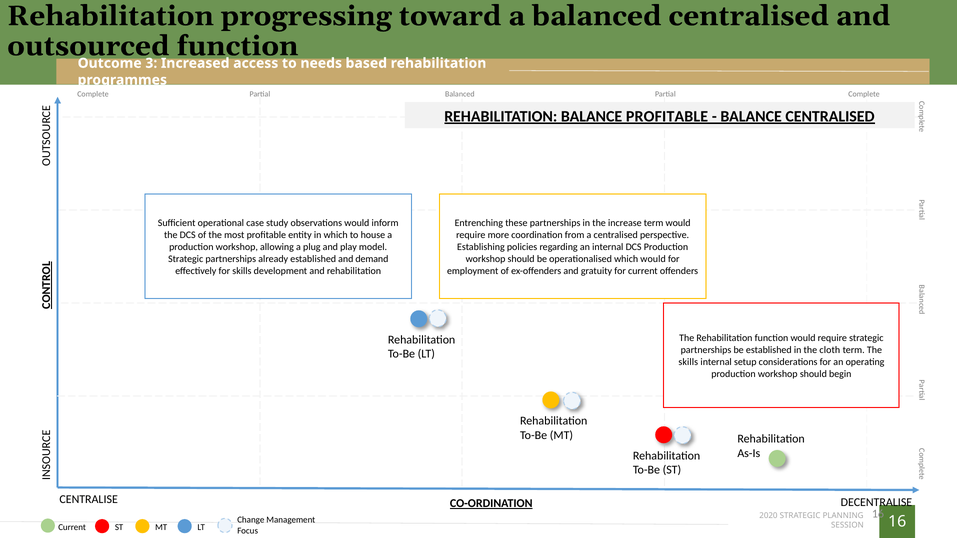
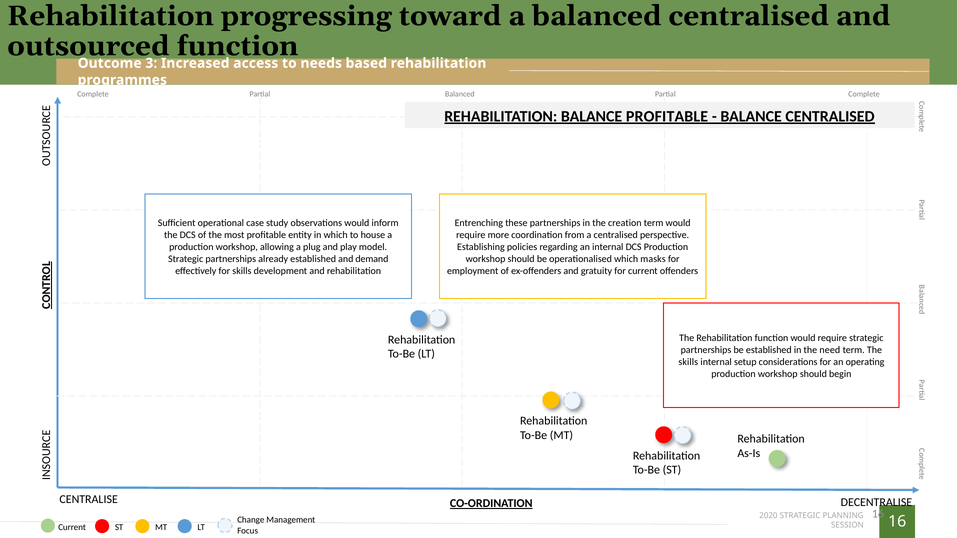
increase: increase -> creation
which would: would -> masks
cloth: cloth -> need
